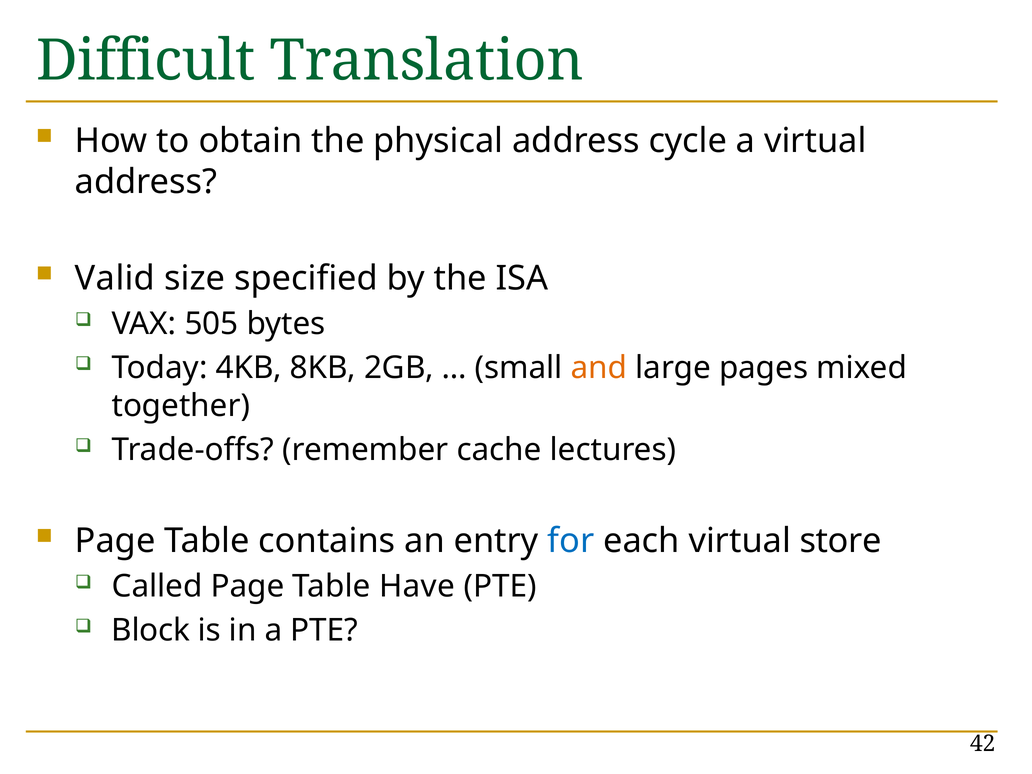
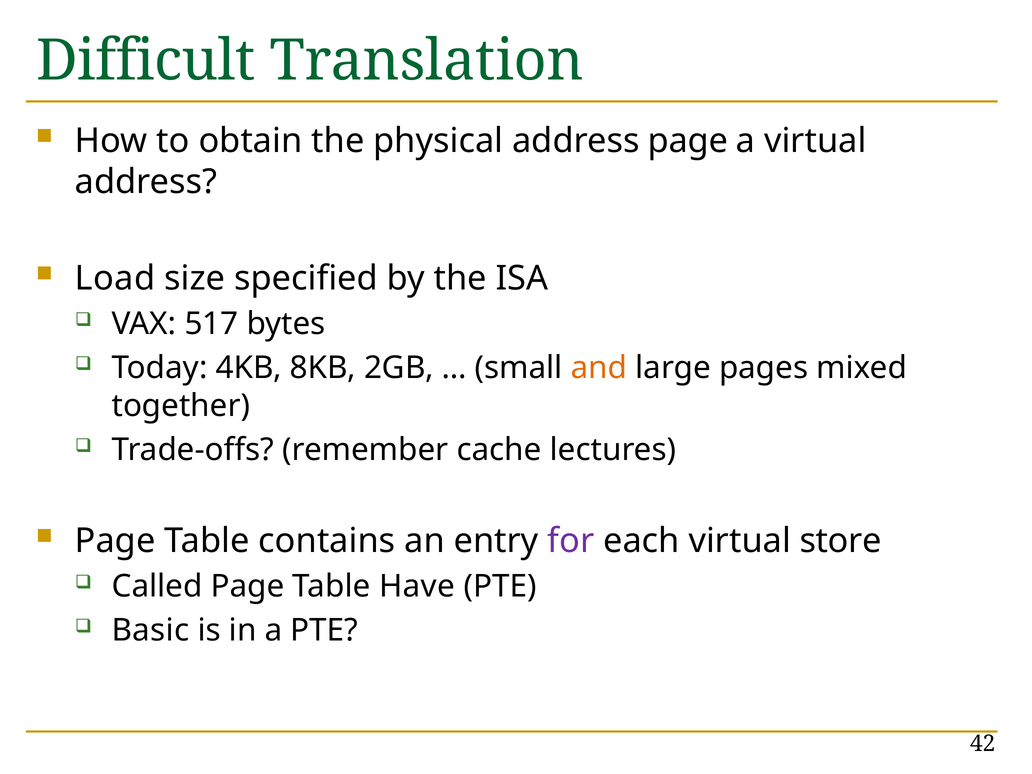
address cycle: cycle -> page
Valid: Valid -> Load
505: 505 -> 517
for colour: blue -> purple
Block: Block -> Basic
